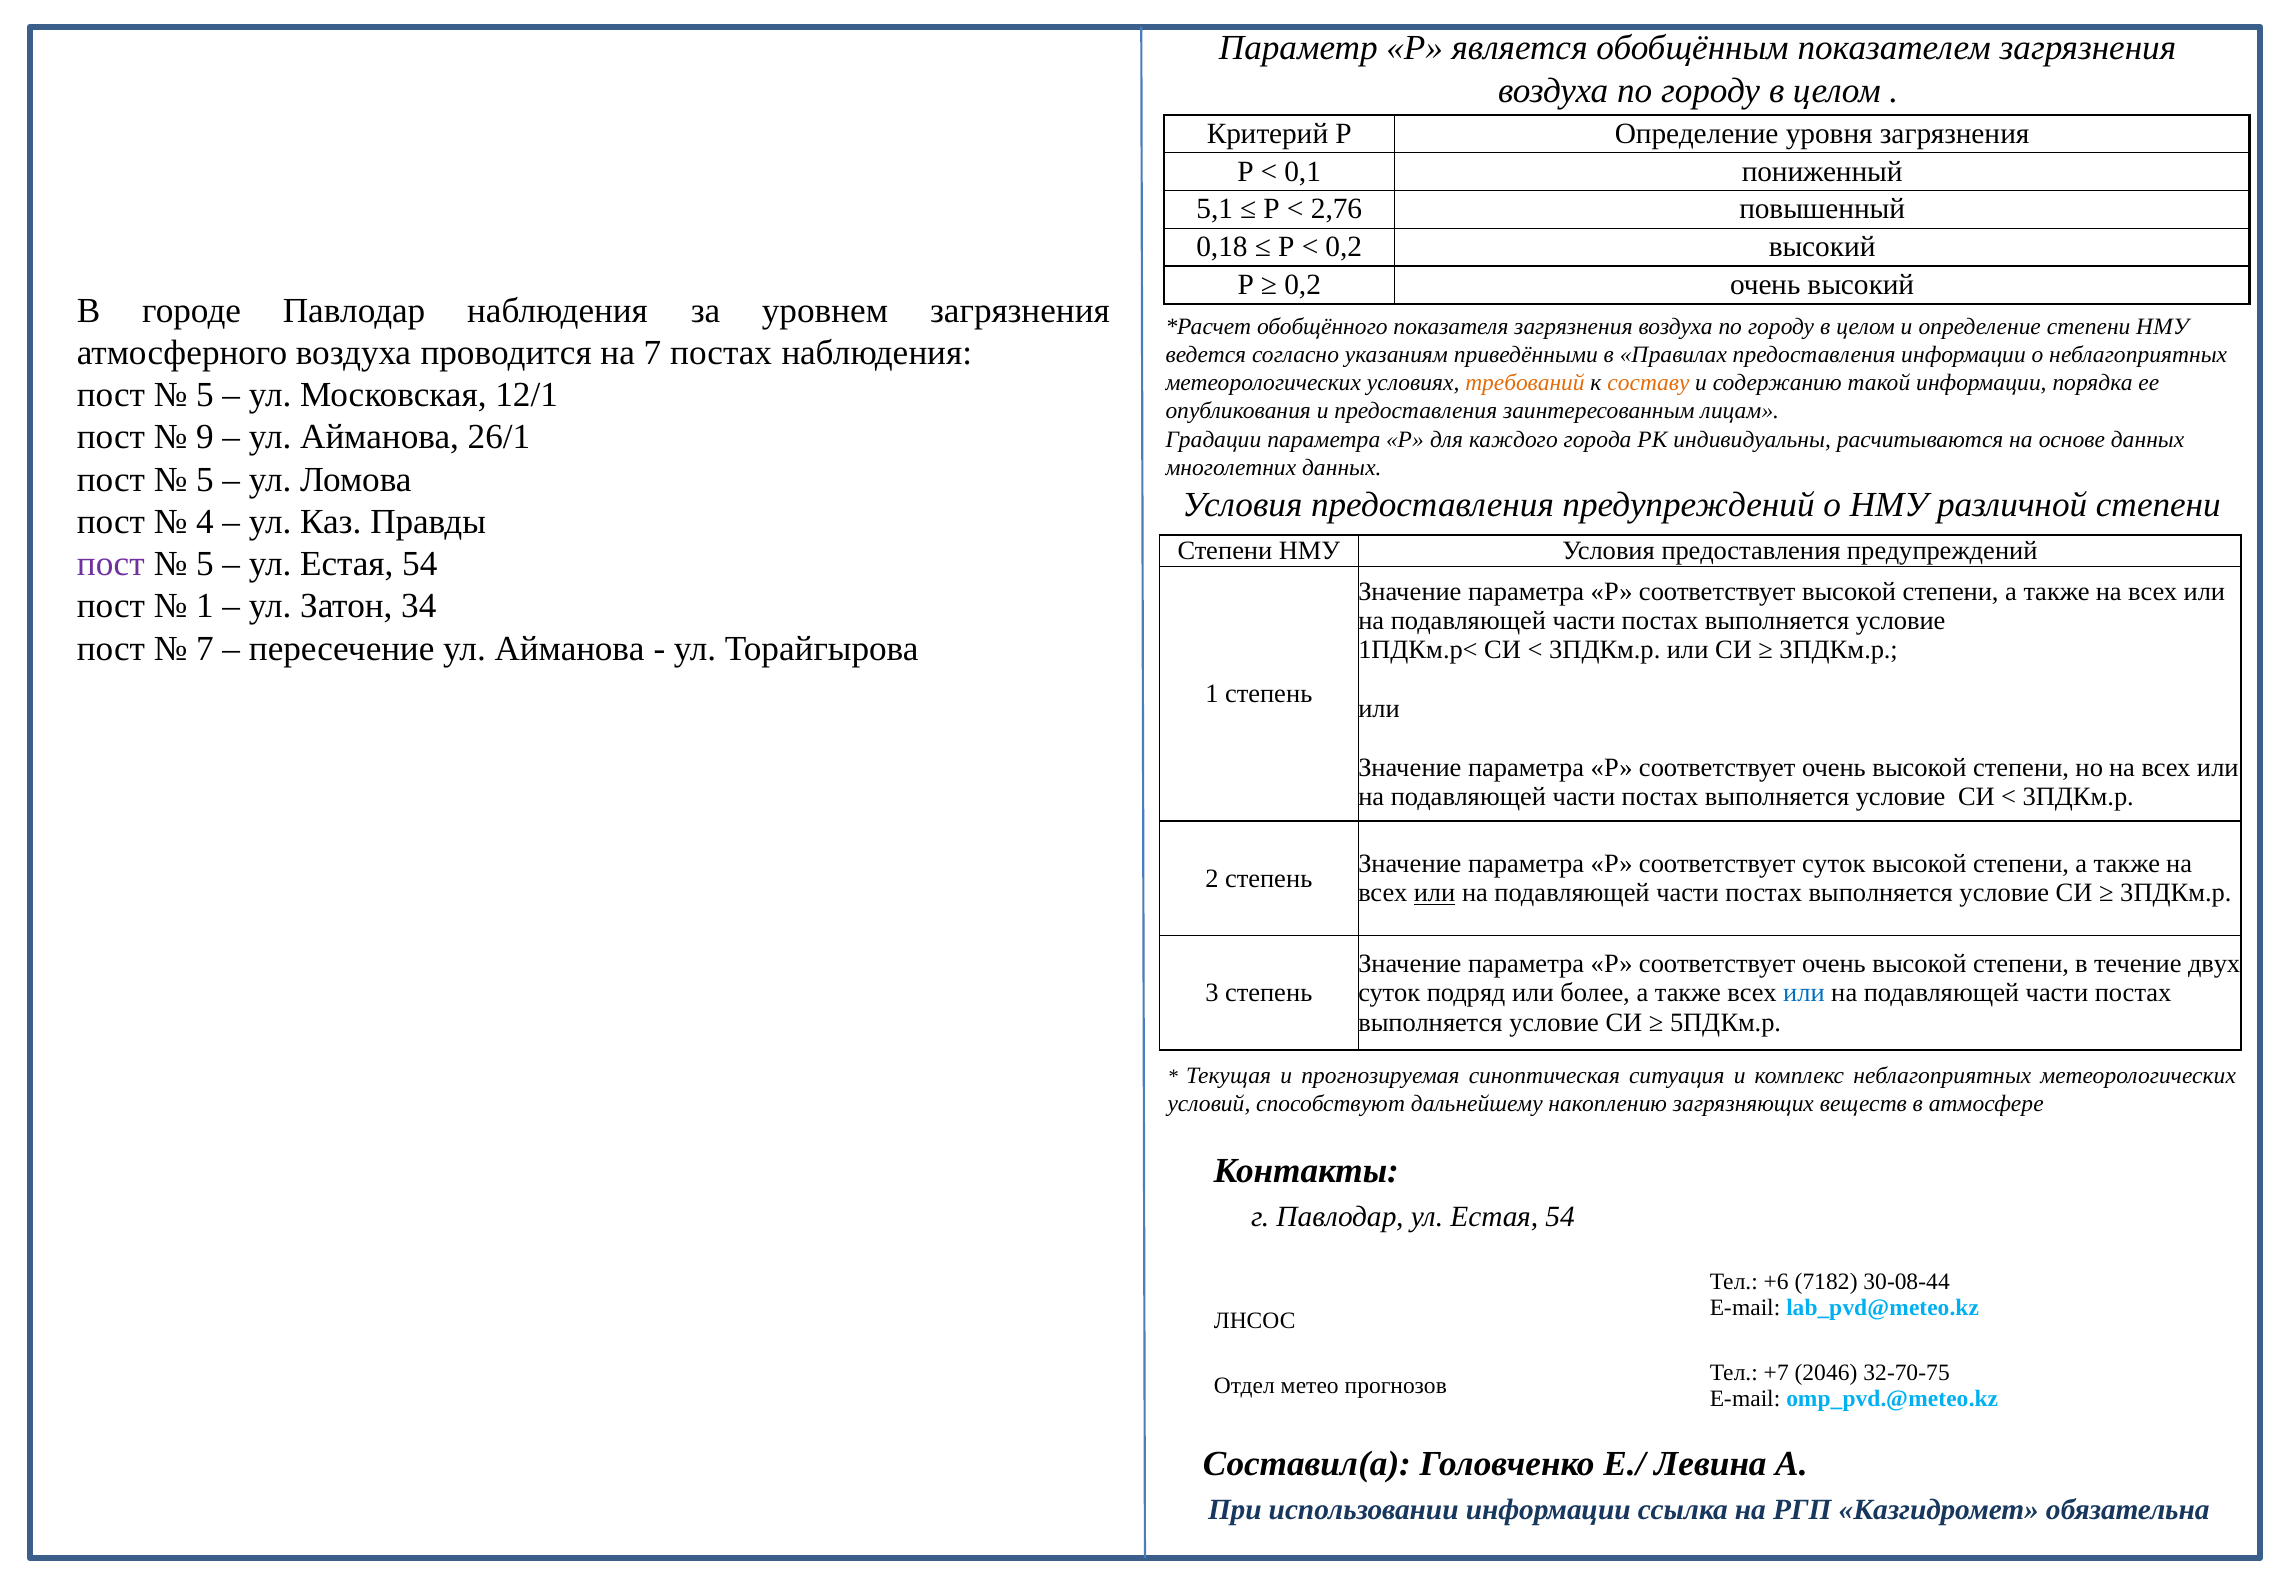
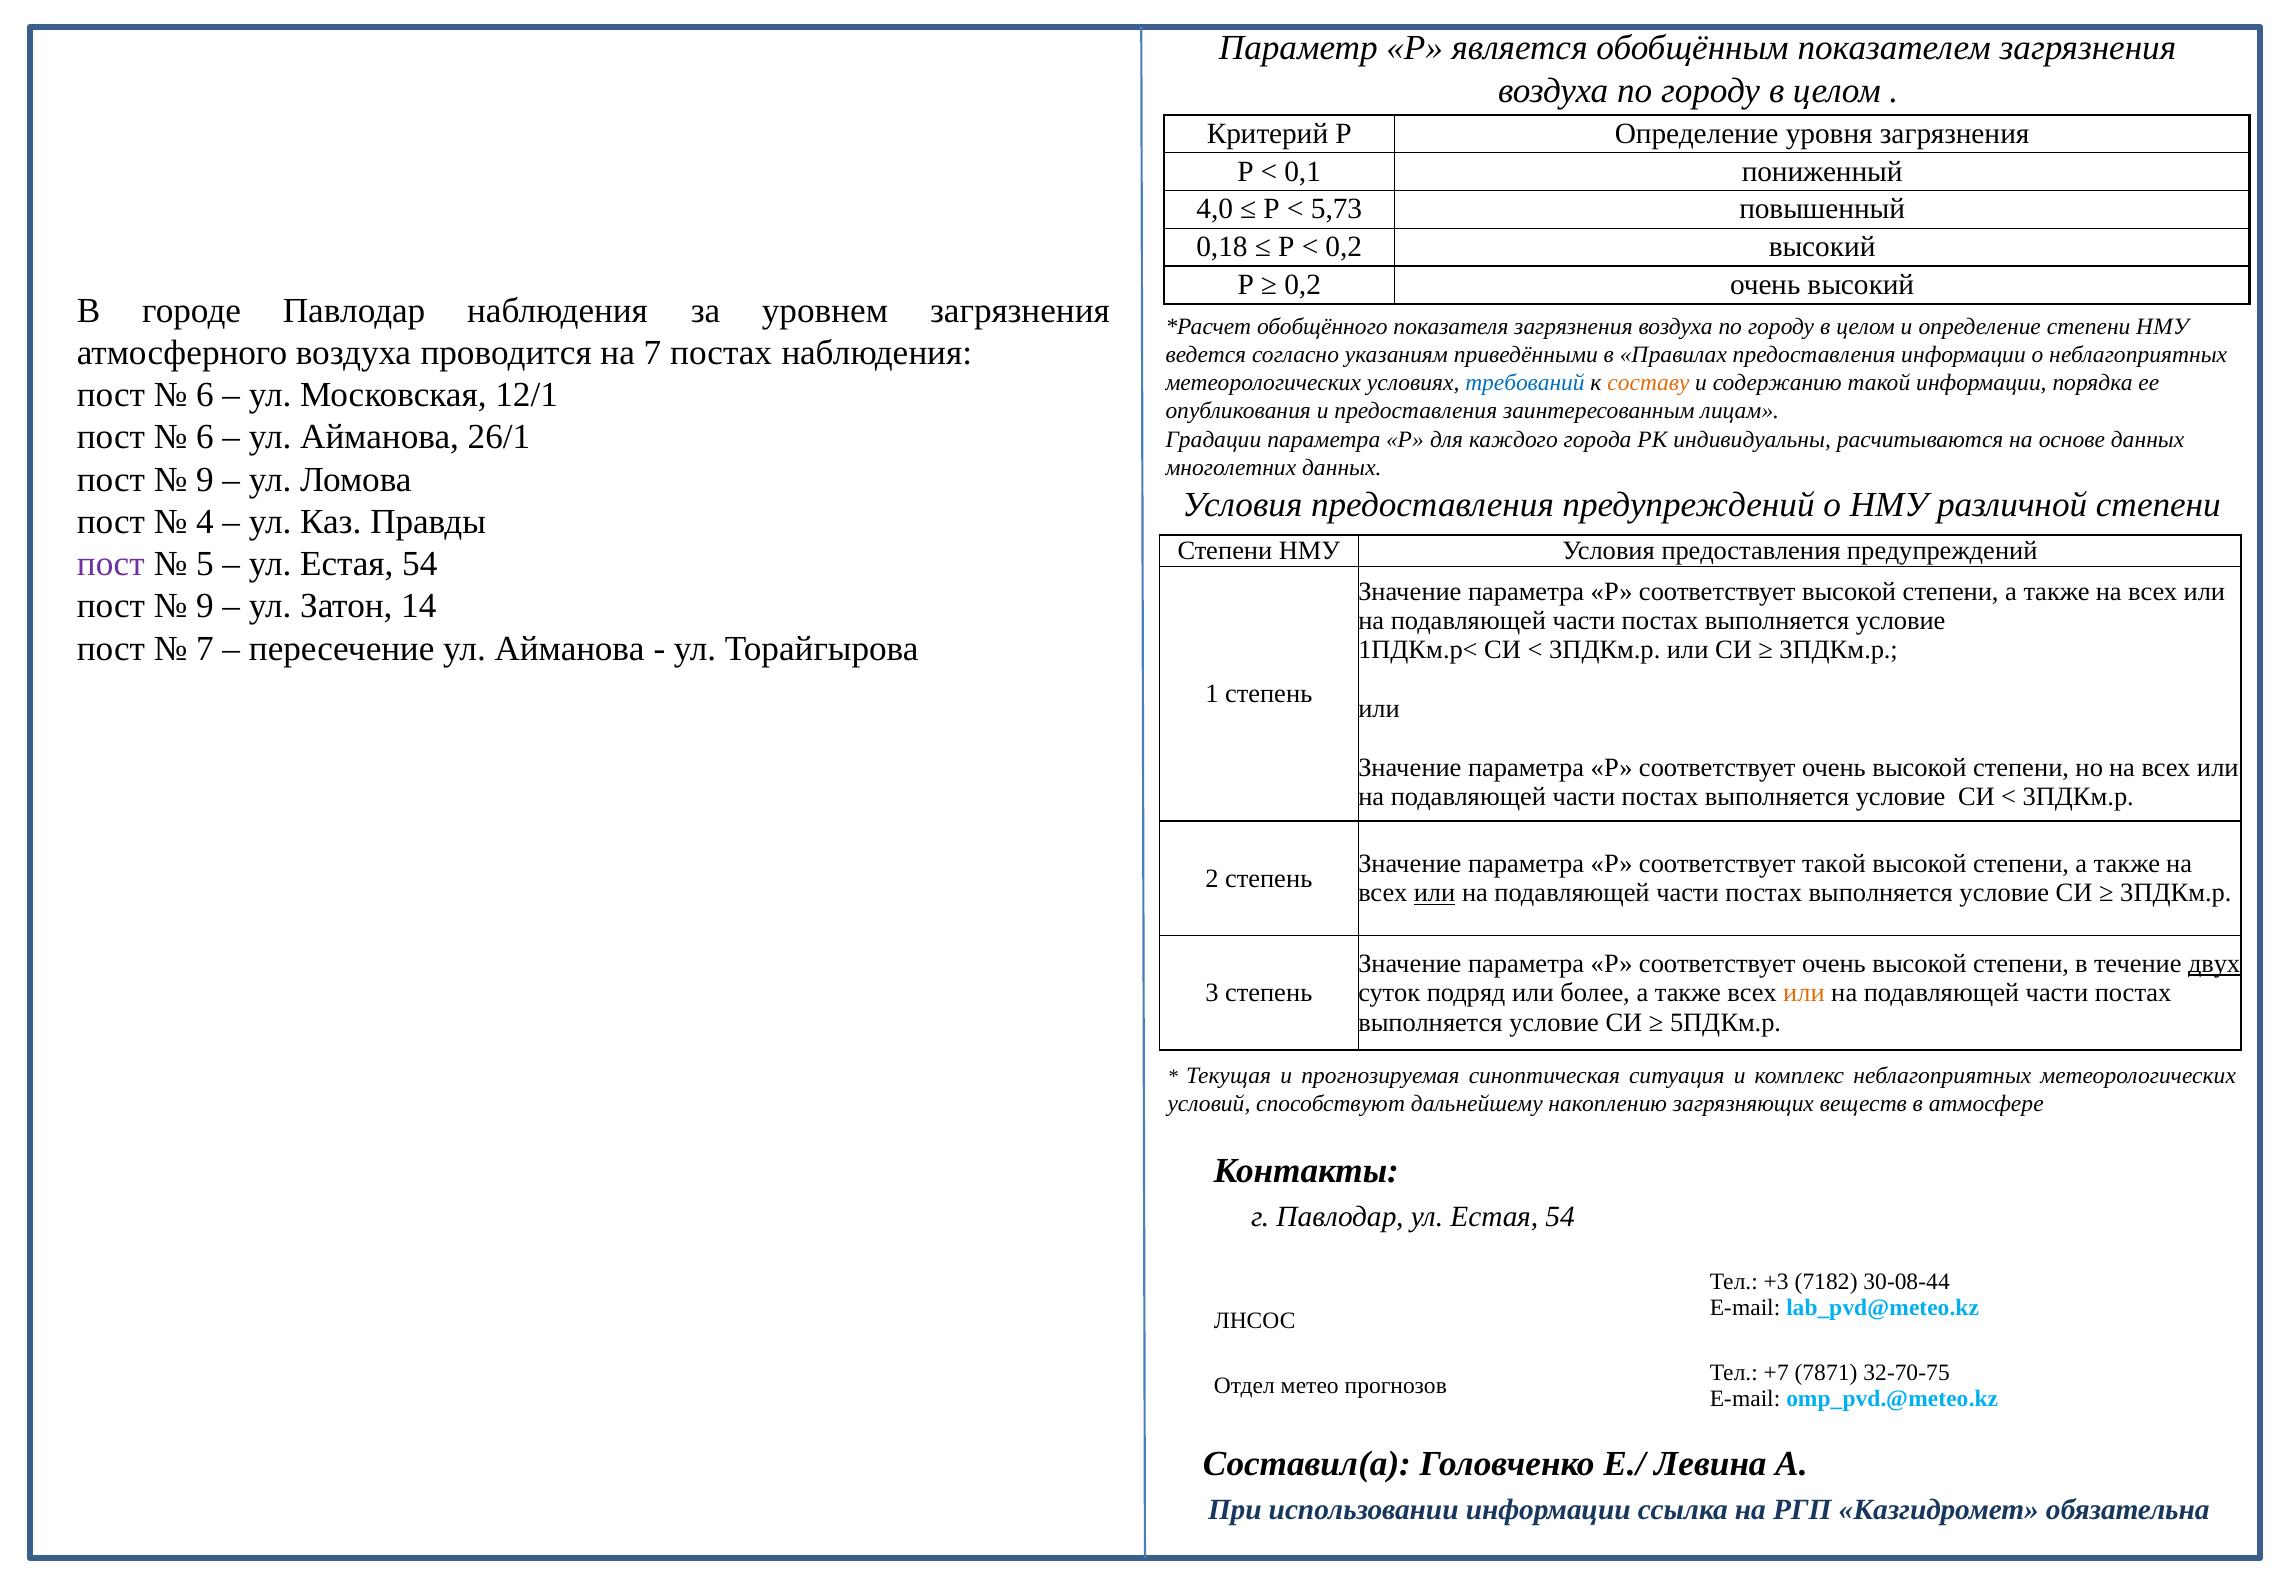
5,1: 5,1 -> 4,0
2,76: 2,76 -> 5,73
требований colour: orange -> blue
5 at (205, 395): 5 -> 6
9 at (205, 437): 9 -> 6
5 at (205, 480): 5 -> 9
1 at (205, 606): 1 -> 9
34: 34 -> 14
соответствует суток: суток -> такой
двух underline: none -> present
или at (1804, 993) colour: blue -> orange
+6: +6 -> +3
2046: 2046 -> 7871
